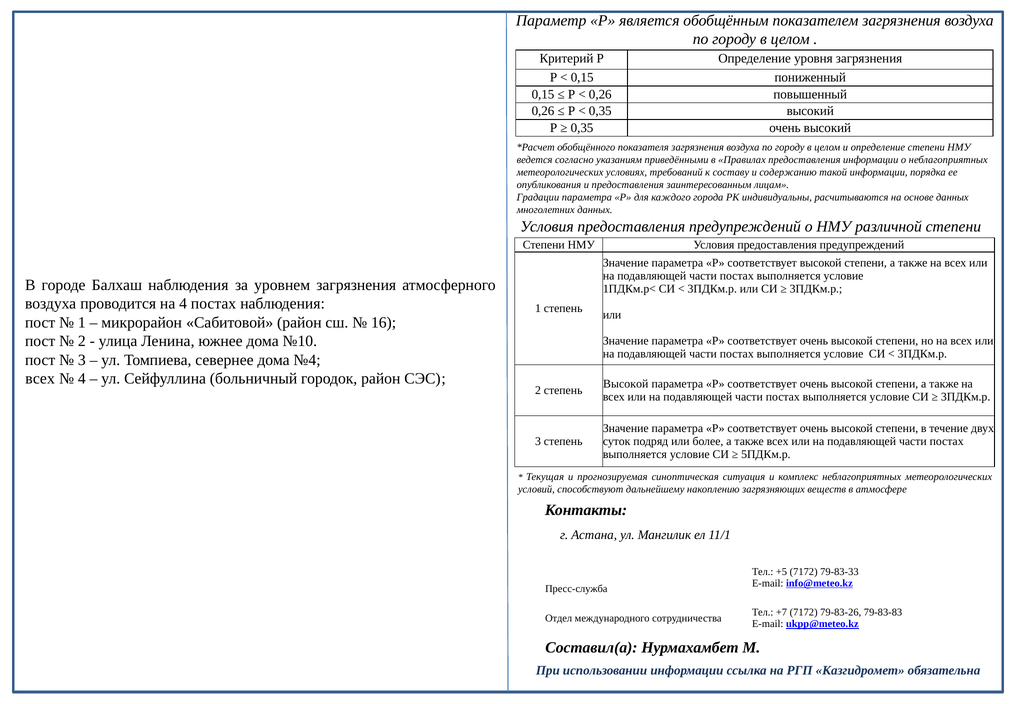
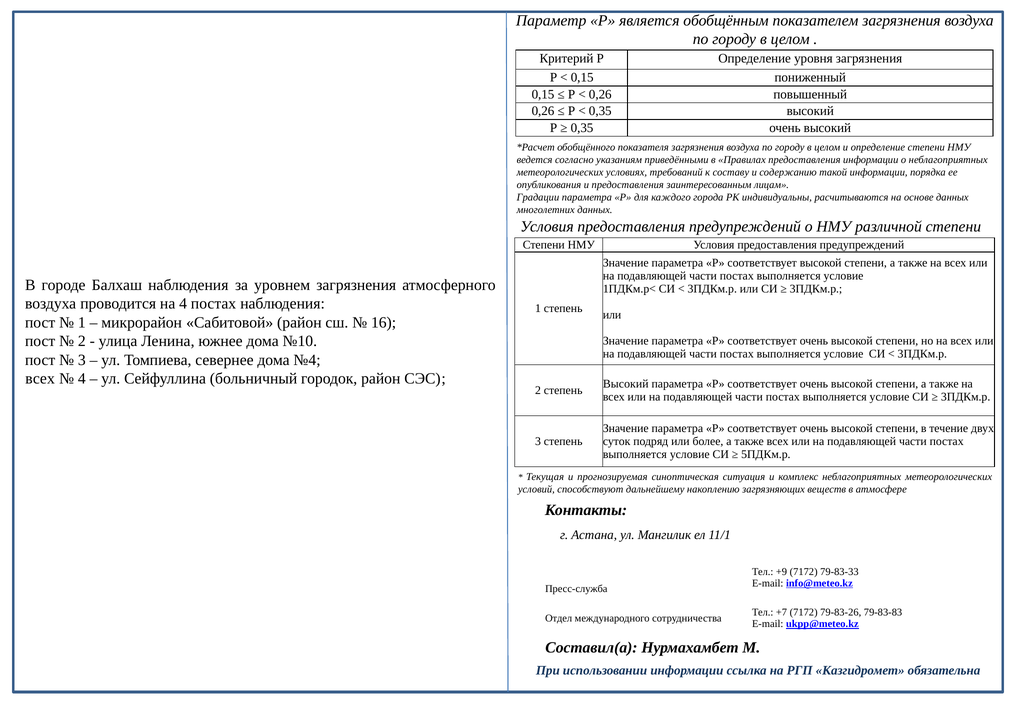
Высокой at (626, 384): Высокой -> Высокий
+5: +5 -> +9
